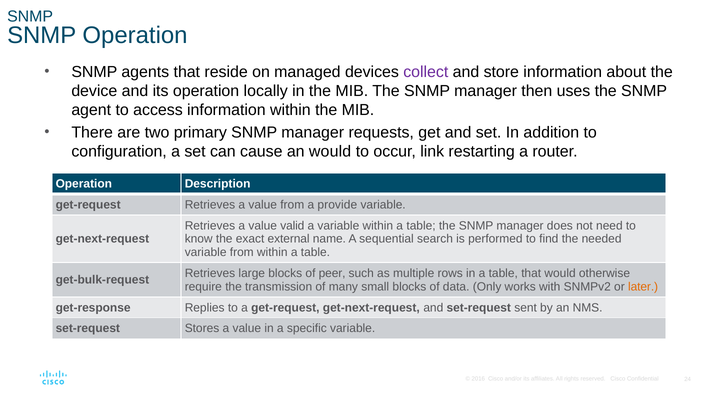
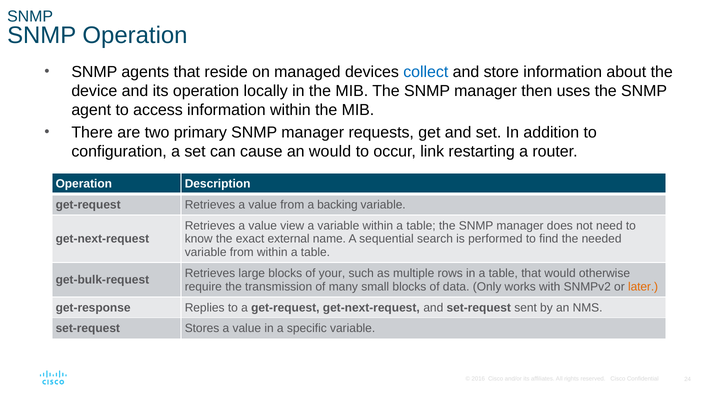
collect colour: purple -> blue
provide: provide -> backing
valid: valid -> view
peer: peer -> your
